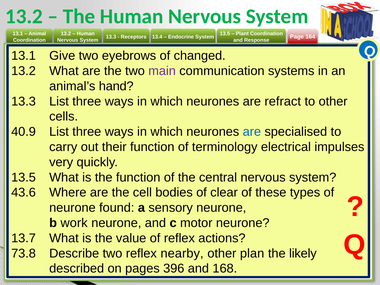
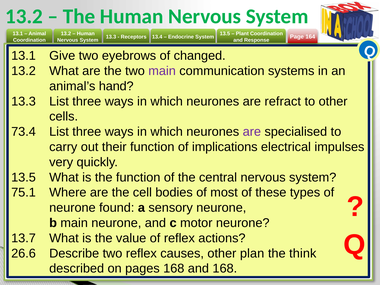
40.9: 40.9 -> 73.4
are at (252, 132) colour: blue -> purple
terminology: terminology -> implications
43.6: 43.6 -> 75.1
clear: clear -> most
b work: work -> main
73.8: 73.8 -> 26.6
nearby: nearby -> causes
likely: likely -> think
pages 396: 396 -> 168
